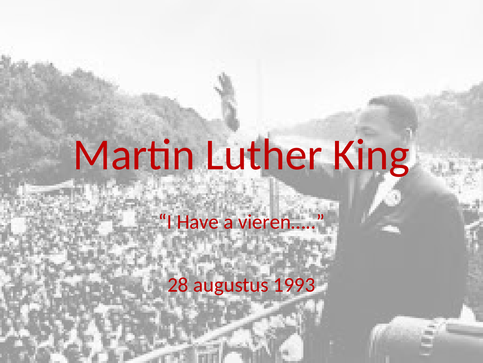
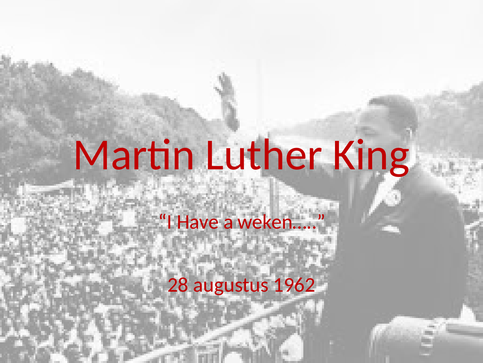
vieren…: vieren… -> weken…
1993: 1993 -> 1962
